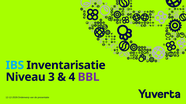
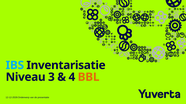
BBL colour: purple -> orange
